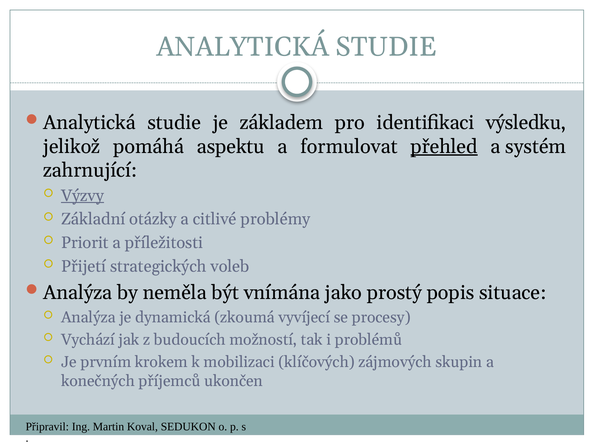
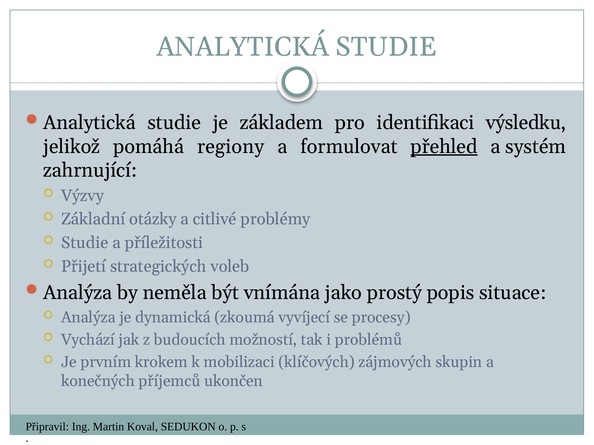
aspektu: aspektu -> regiony
Výzvy underline: present -> none
Priorit at (85, 243): Priorit -> Studie
